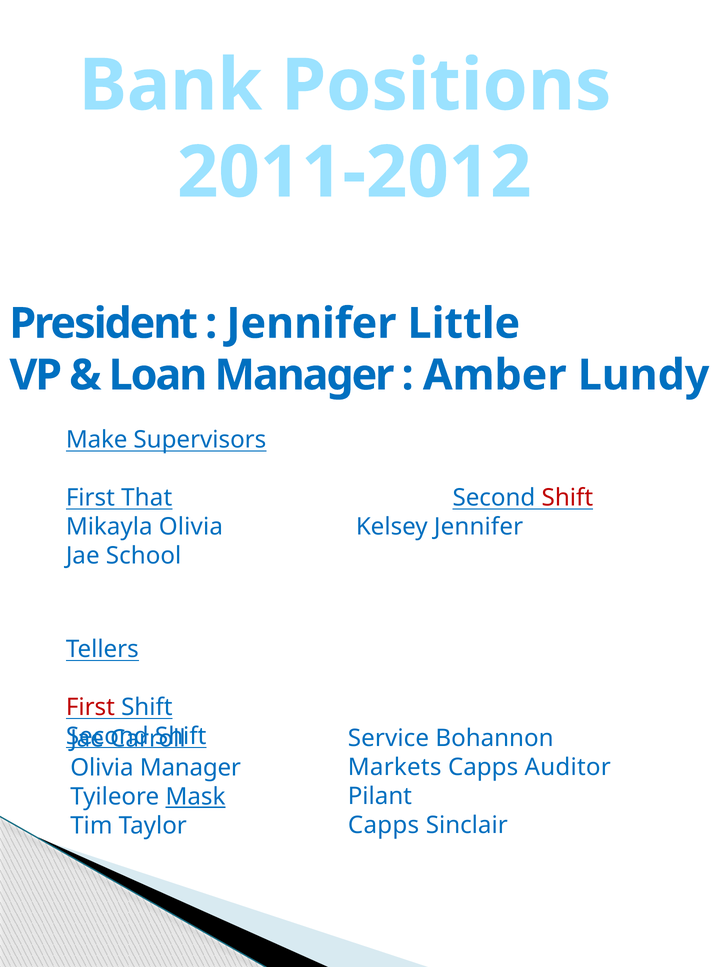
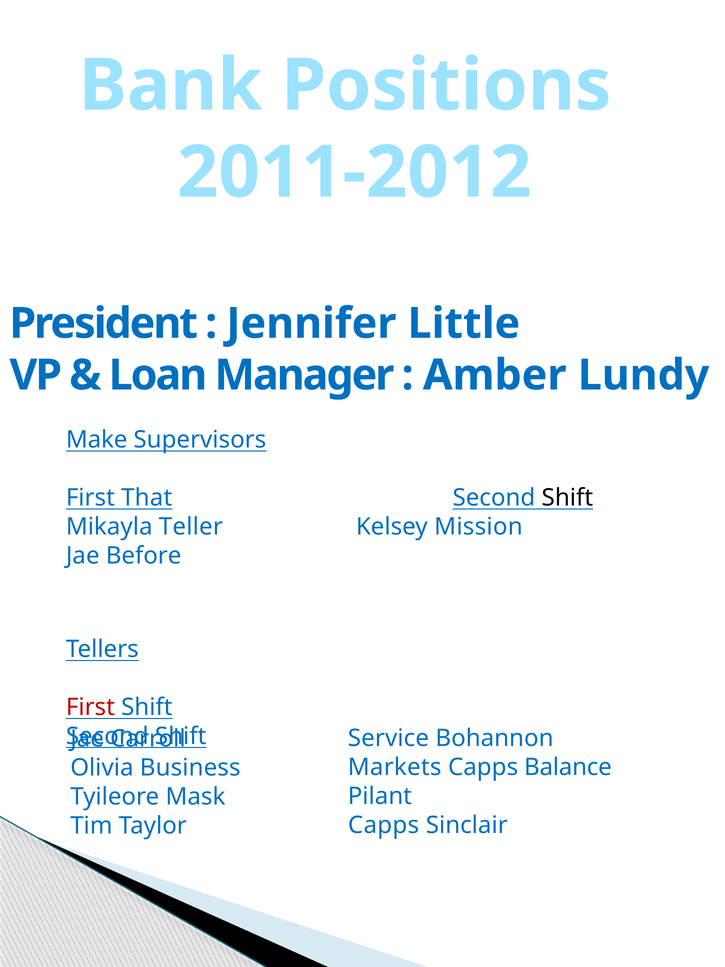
Shift at (567, 498) colour: red -> black
Mikayla Olivia: Olivia -> Teller
Kelsey Jennifer: Jennifer -> Mission
School: School -> Before
Auditor: Auditor -> Balance
Olivia Manager: Manager -> Business
Mask underline: present -> none
